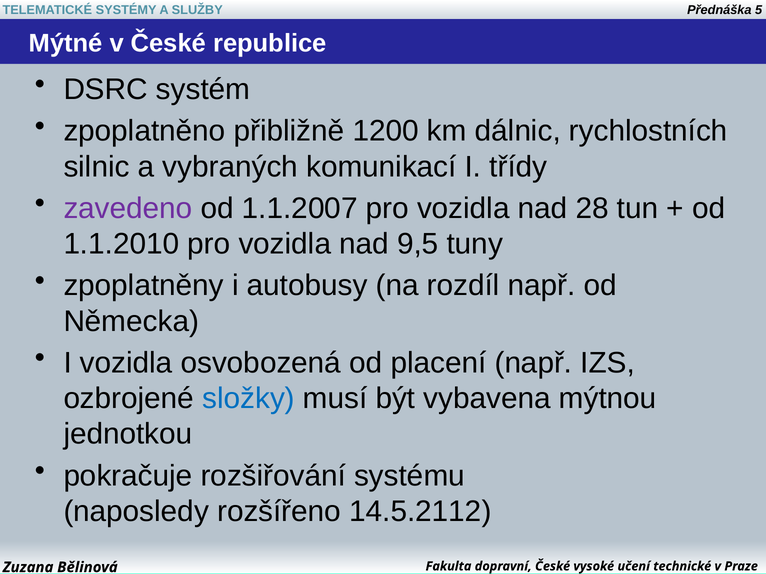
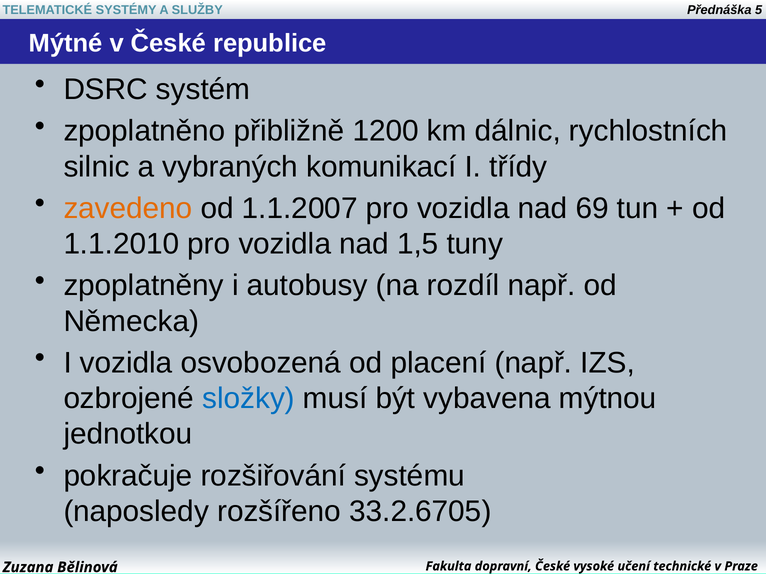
zavedeno colour: purple -> orange
28: 28 -> 69
9,5: 9,5 -> 1,5
14.5.2112: 14.5.2112 -> 33.2.6705
